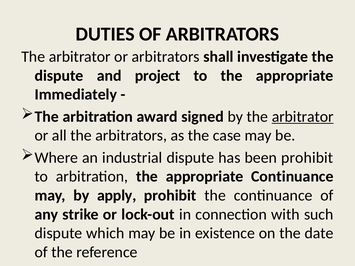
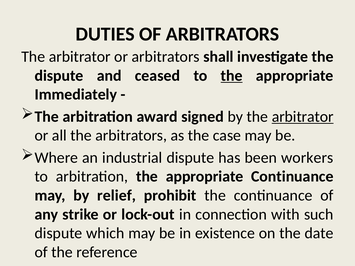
project: project -> ceased
the at (232, 76) underline: none -> present
been prohibit: prohibit -> workers
apply: apply -> relief
